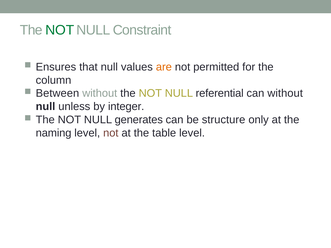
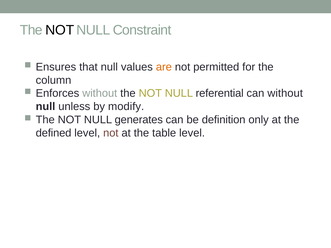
NOT at (60, 30) colour: green -> black
Between: Between -> Enforces
integer: integer -> modify
structure: structure -> definition
naming: naming -> defined
